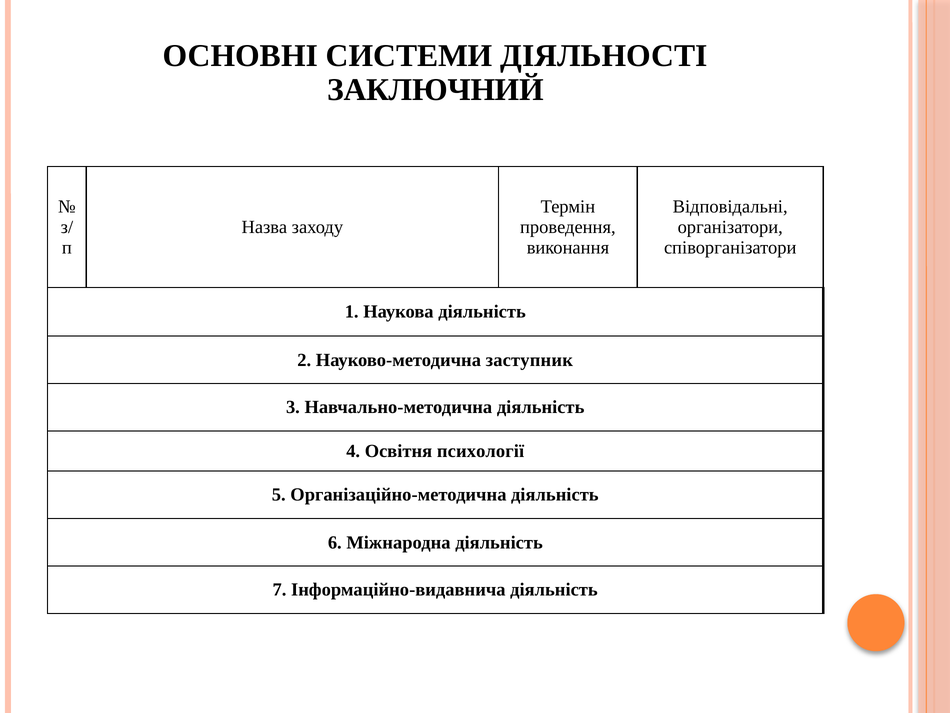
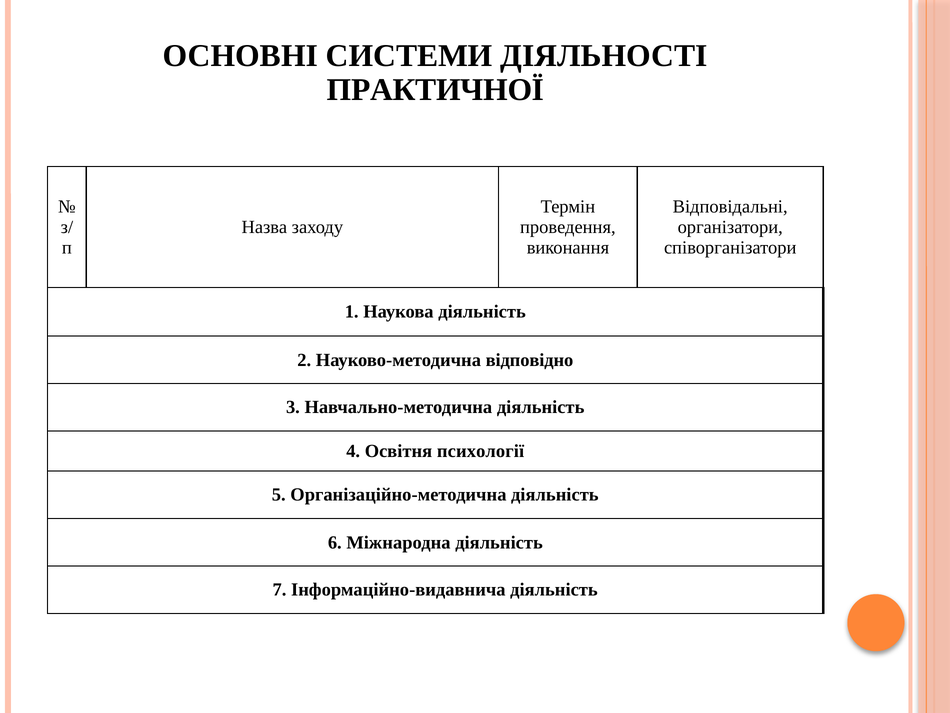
ЗАКЛЮЧНИЙ: ЗАКЛЮЧНИЙ -> ПРАКТИЧНОЇ
заступник: заступник -> відповідно
